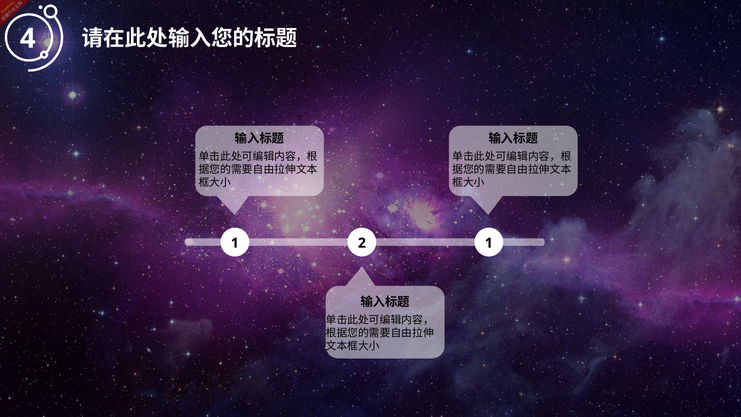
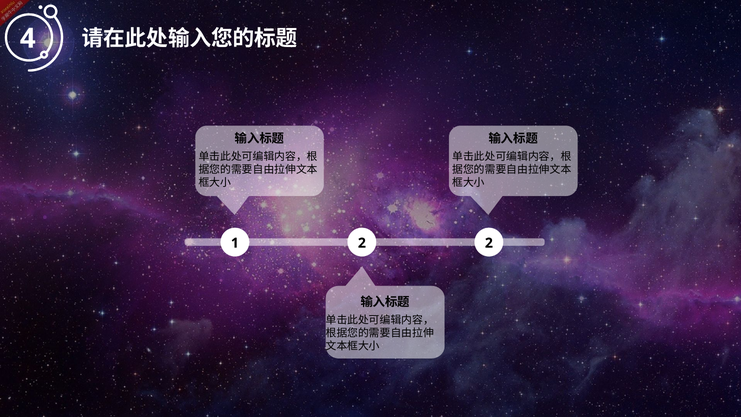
2 1: 1 -> 2
